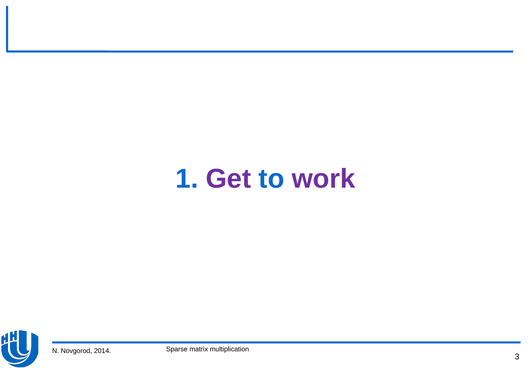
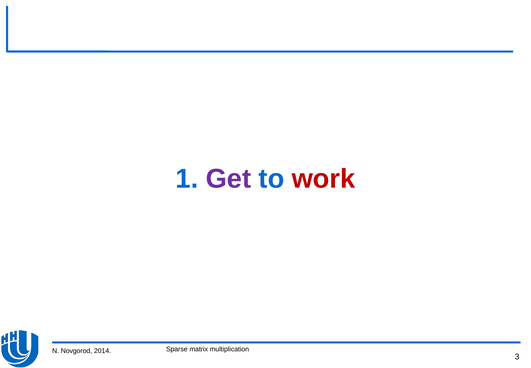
work colour: purple -> red
